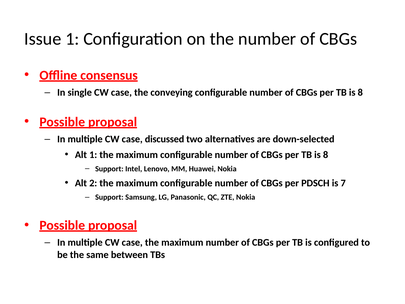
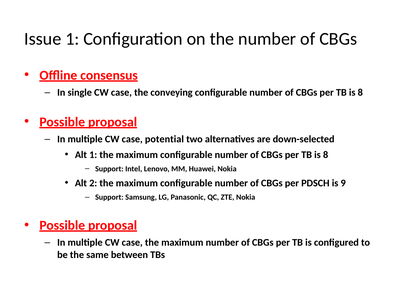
discussed: discussed -> potential
7: 7 -> 9
